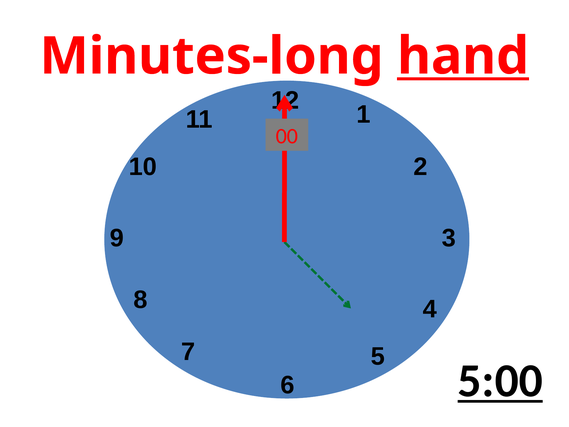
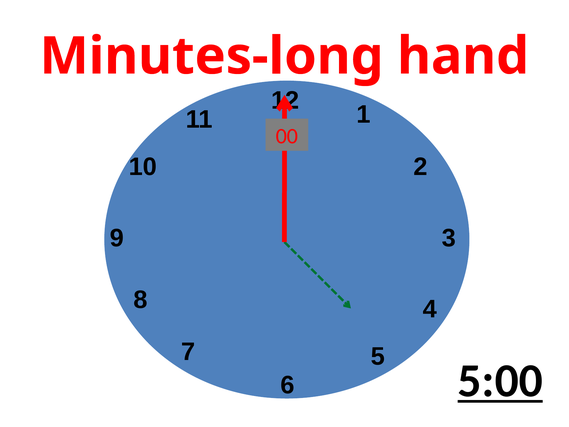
hand underline: present -> none
